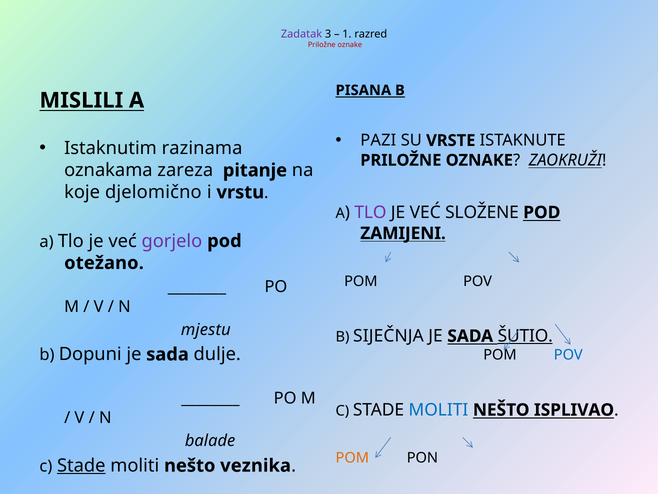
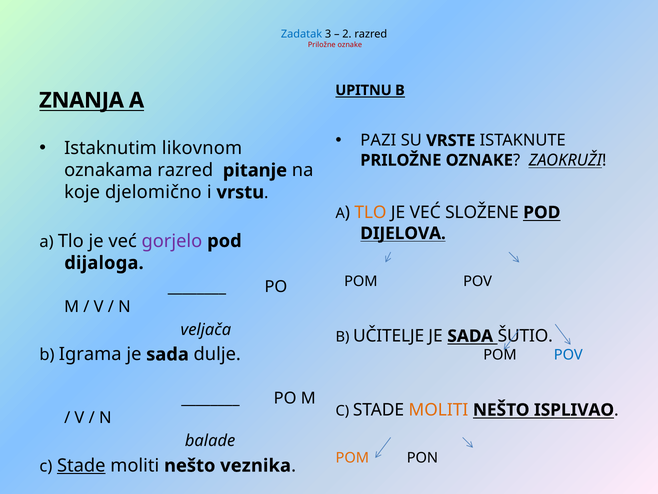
Zadatak colour: purple -> blue
1: 1 -> 2
PISANA: PISANA -> UPITNU
MISLILI: MISLILI -> ZNANJA
razinama: razinama -> likovnom
oznakama zareza: zareza -> razred
TLO at (370, 212) colour: purple -> orange
ZAMIJENI: ZAMIJENI -> DIJELOVA
otežano: otežano -> dijaloga
mjestu: mjestu -> veljača
SIJEČNJA: SIJEČNJA -> UČITELJE
ŠUTIO underline: present -> none
Dopuni: Dopuni -> Igrama
MOLITI at (438, 410) colour: blue -> orange
